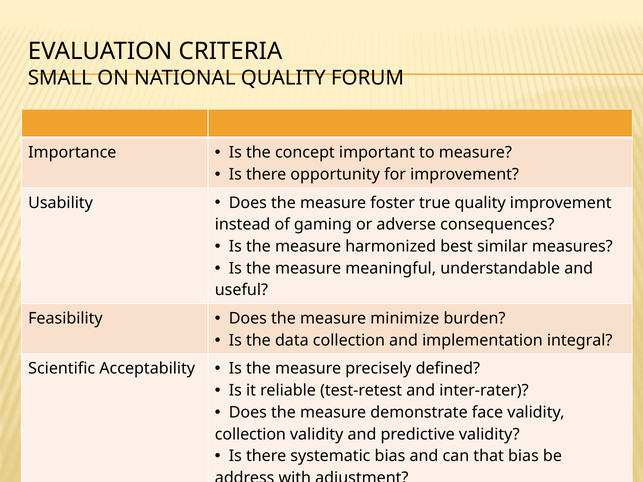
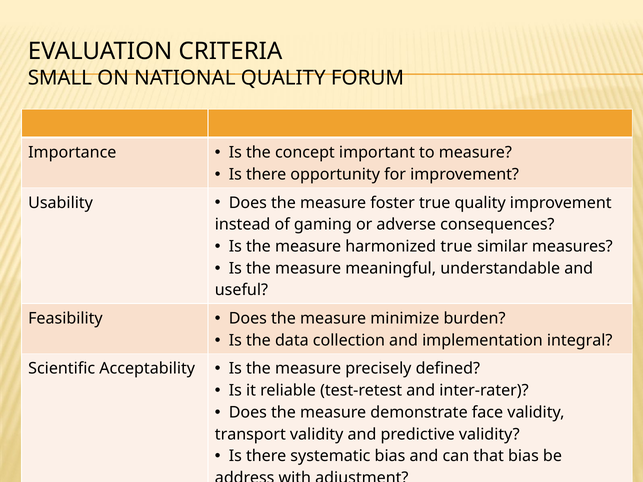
harmonized best: best -> true
collection at (250, 434): collection -> transport
